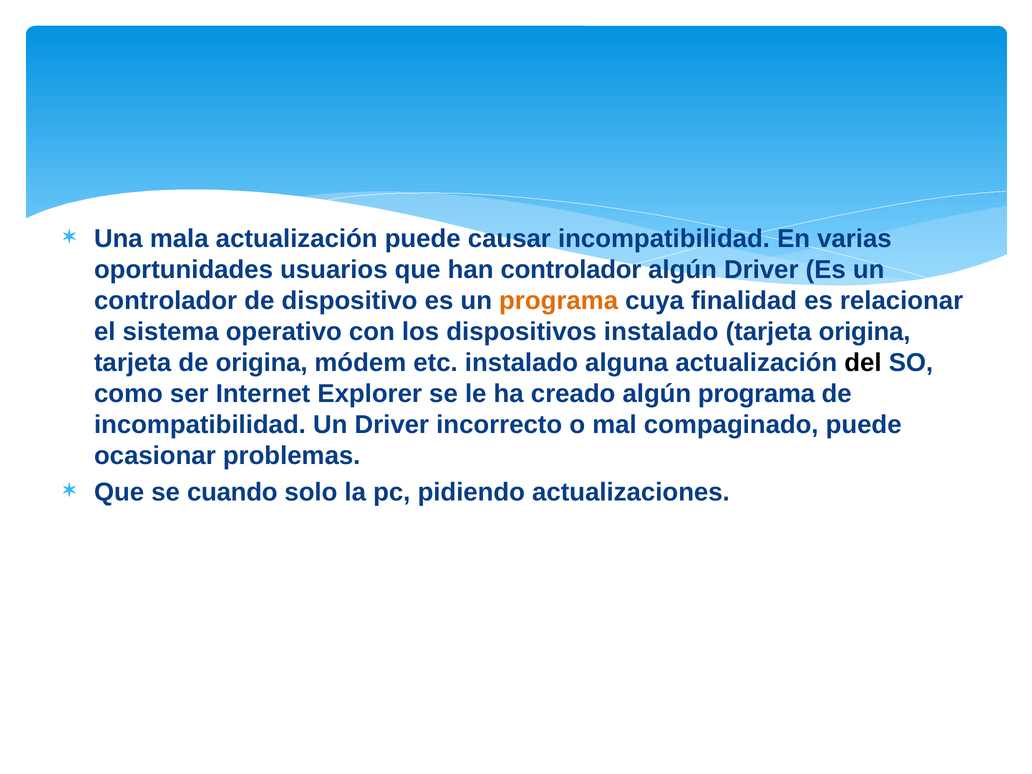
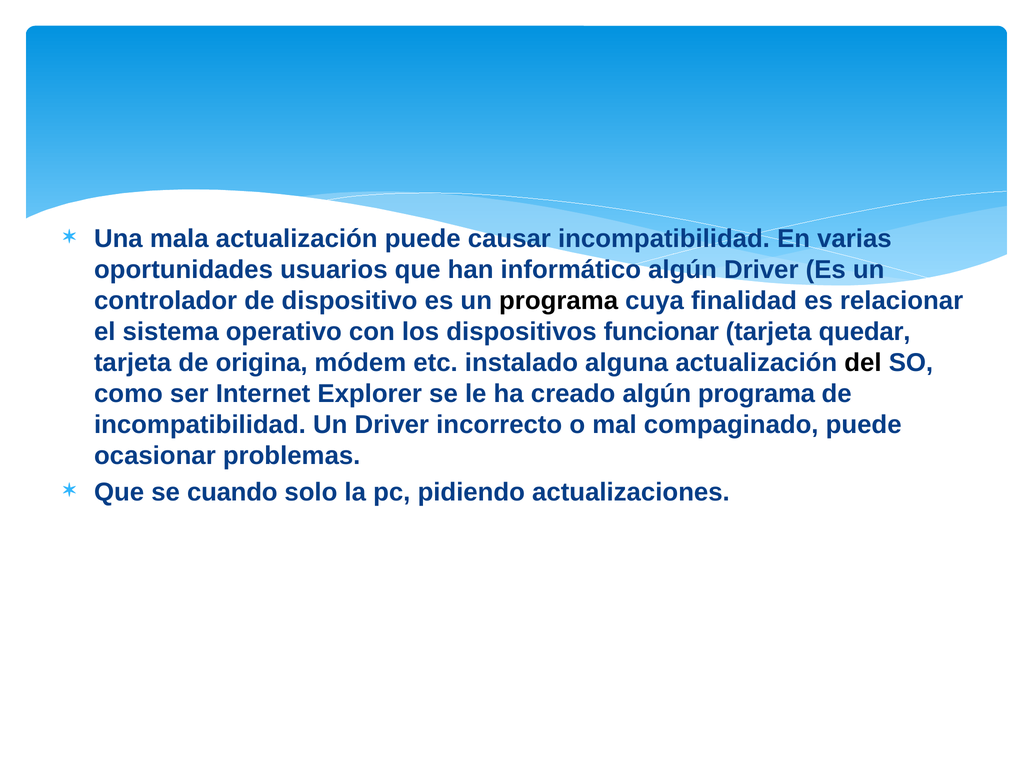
han controlador: controlador -> informático
programa at (559, 301) colour: orange -> black
dispositivos instalado: instalado -> funcionar
tarjeta origina: origina -> quedar
